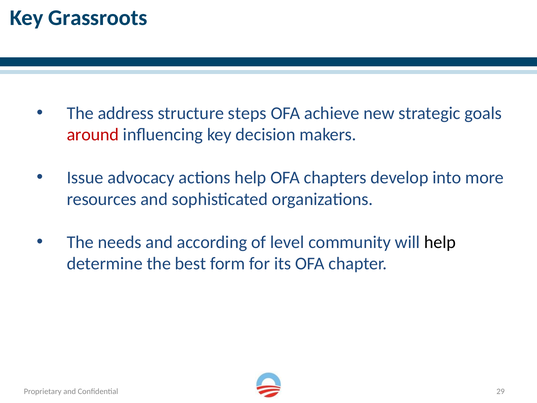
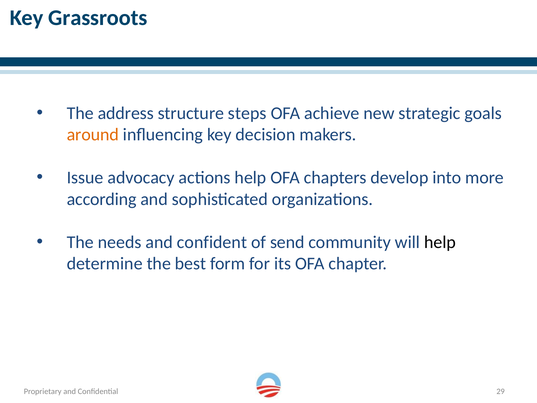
around colour: red -> orange
resources: resources -> according
according: according -> confident
level: level -> send
